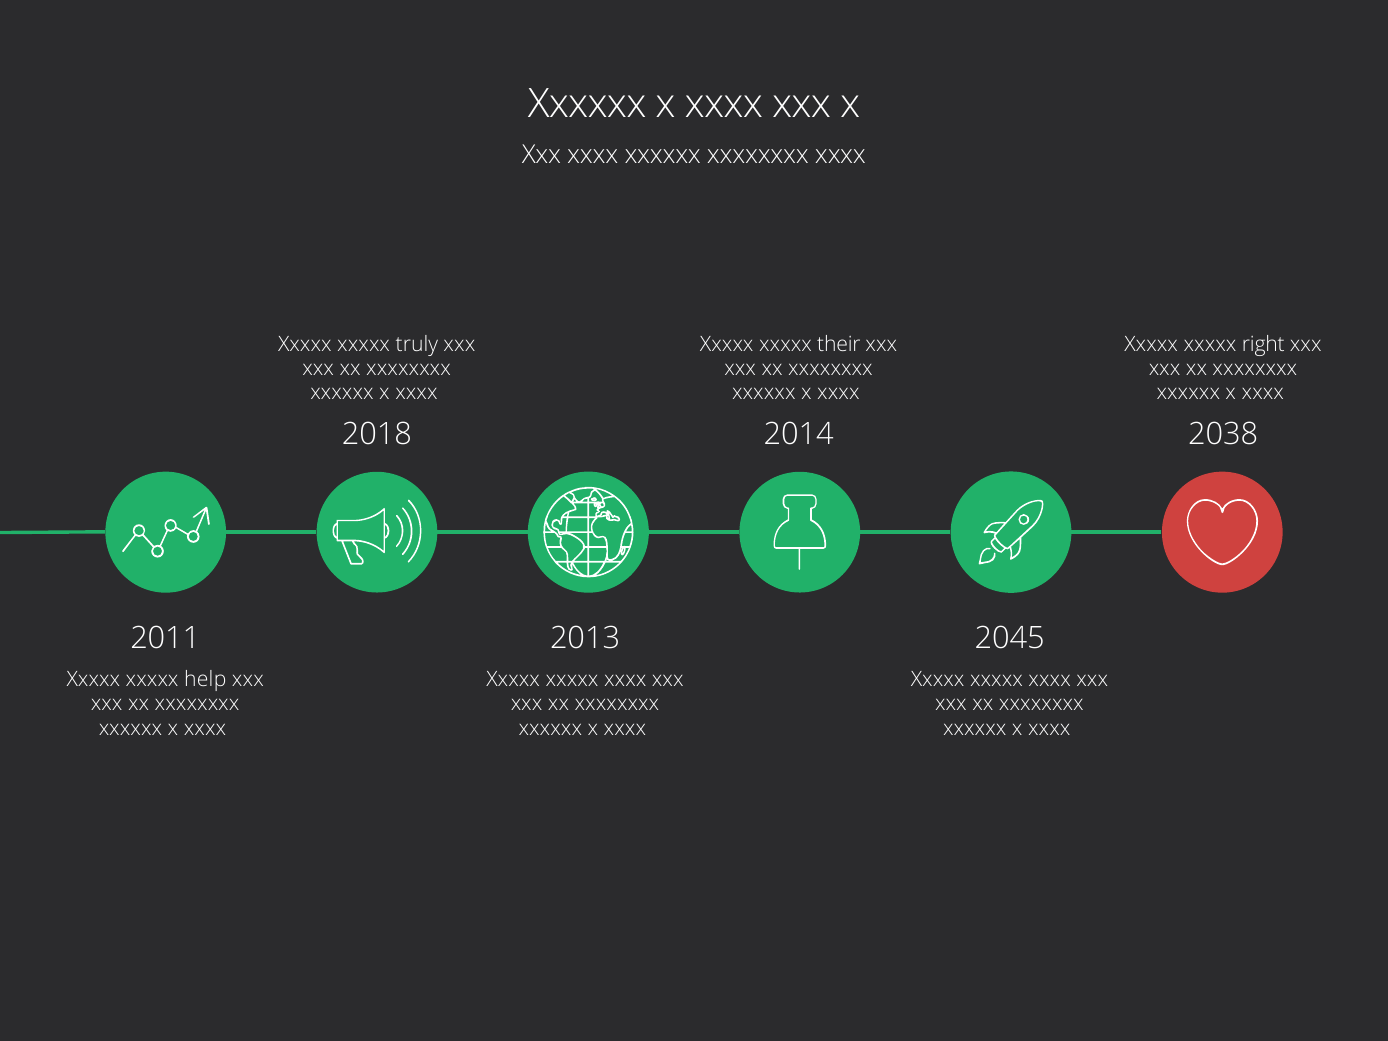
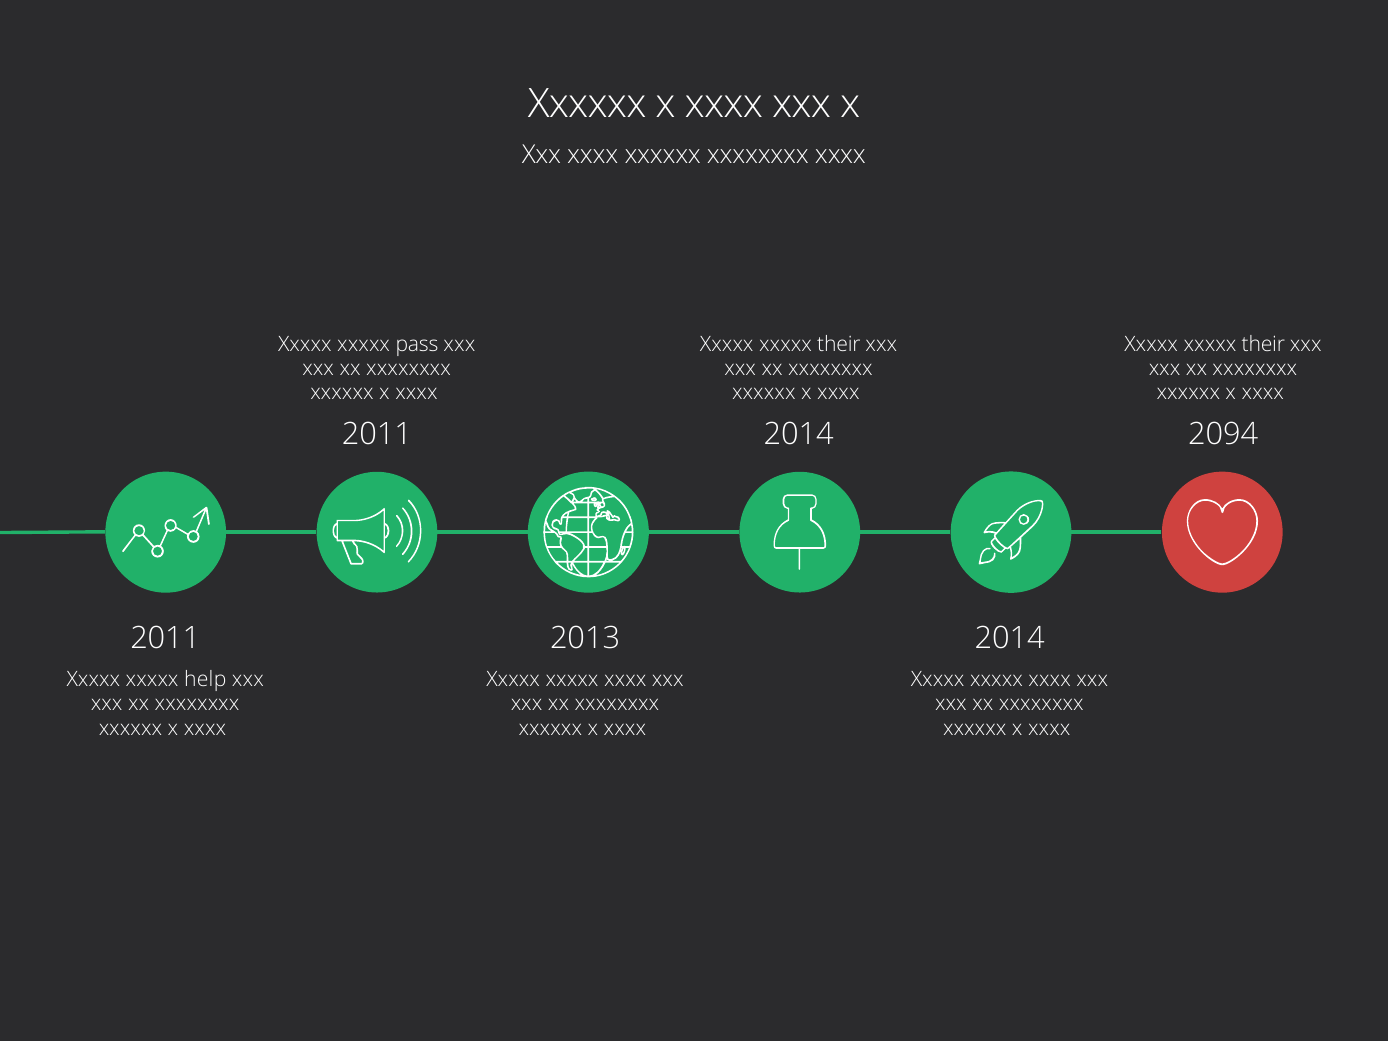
truly: truly -> pass
right at (1263, 344): right -> their
2018 at (377, 434): 2018 -> 2011
2038: 2038 -> 2094
2045 at (1010, 639): 2045 -> 2014
